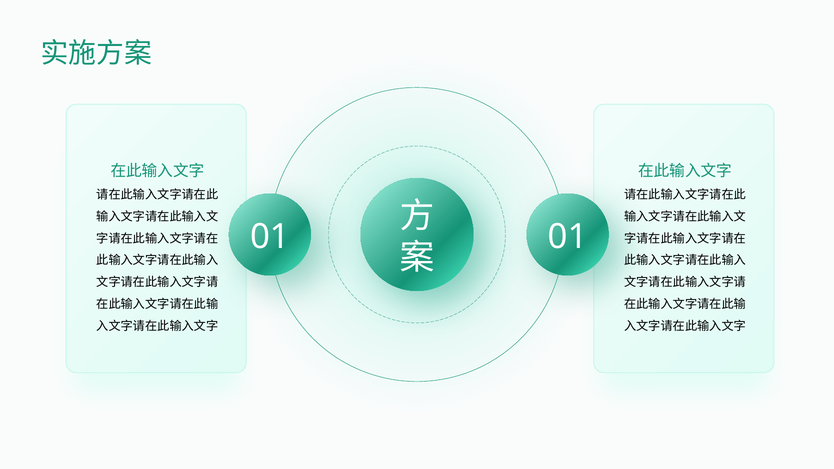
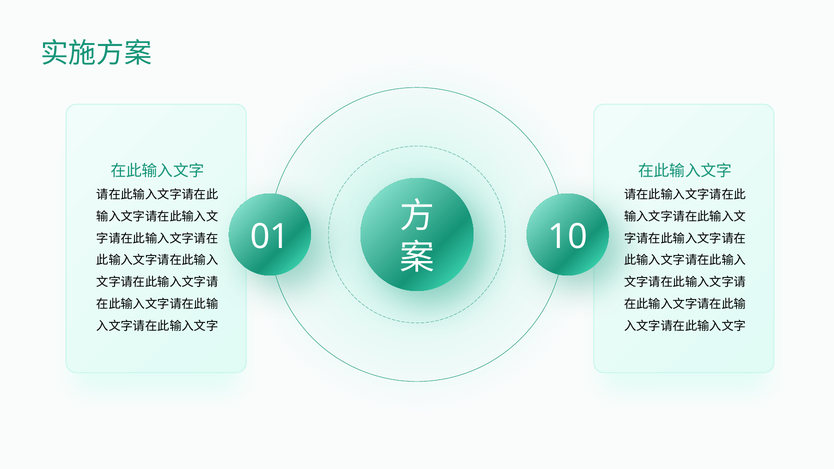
01 01: 01 -> 10
